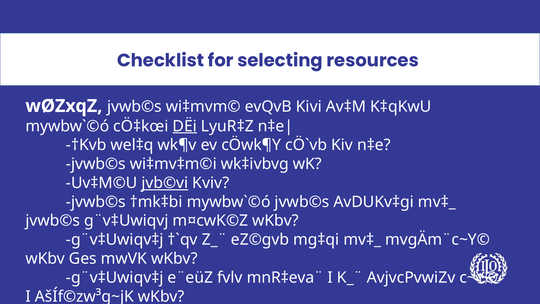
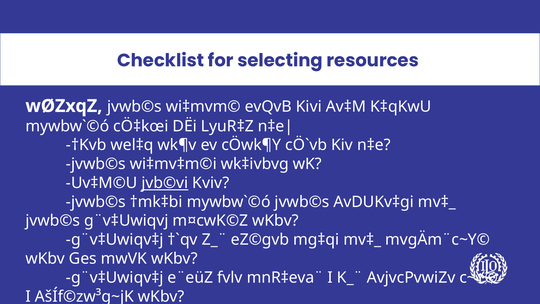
DËi underline: present -> none
